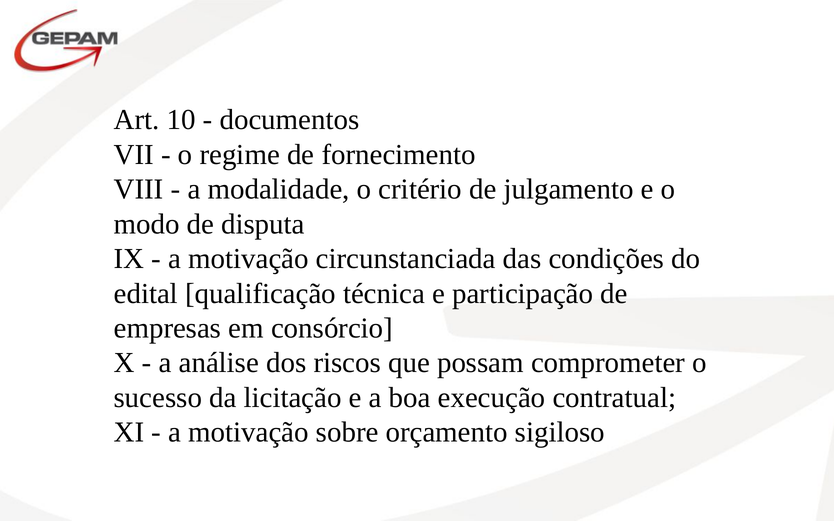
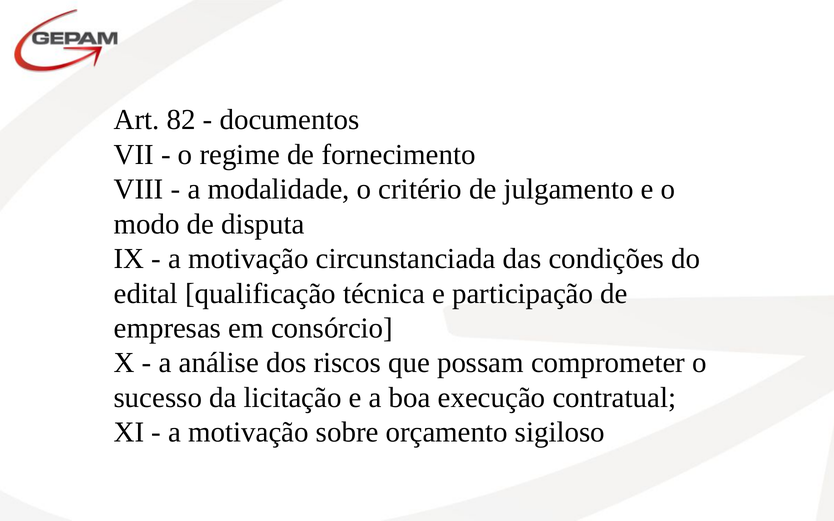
10: 10 -> 82
